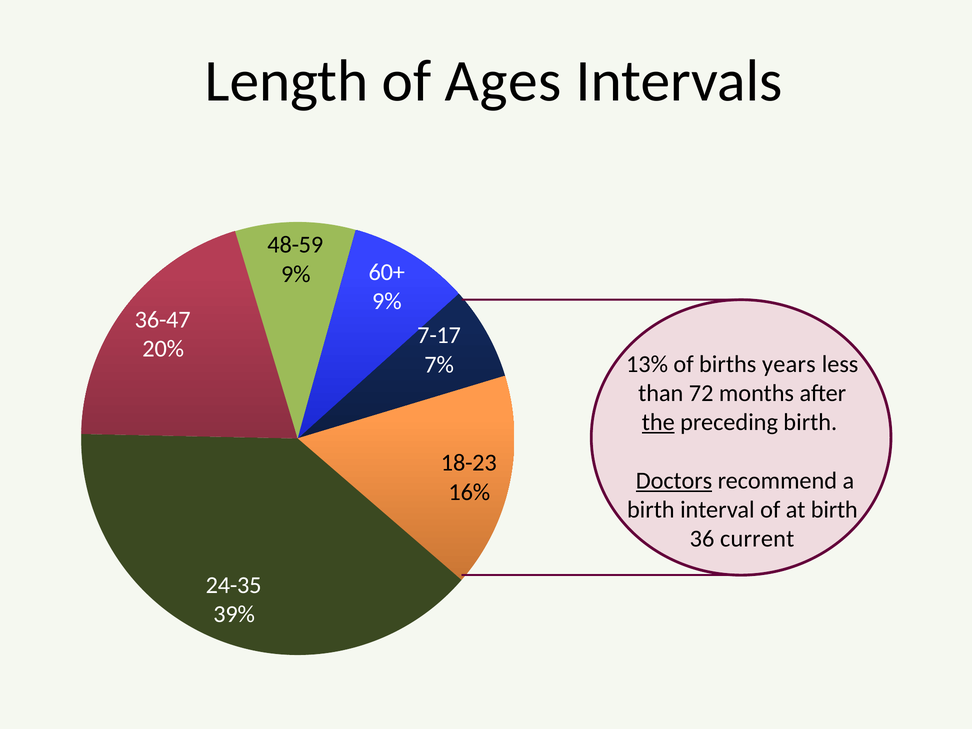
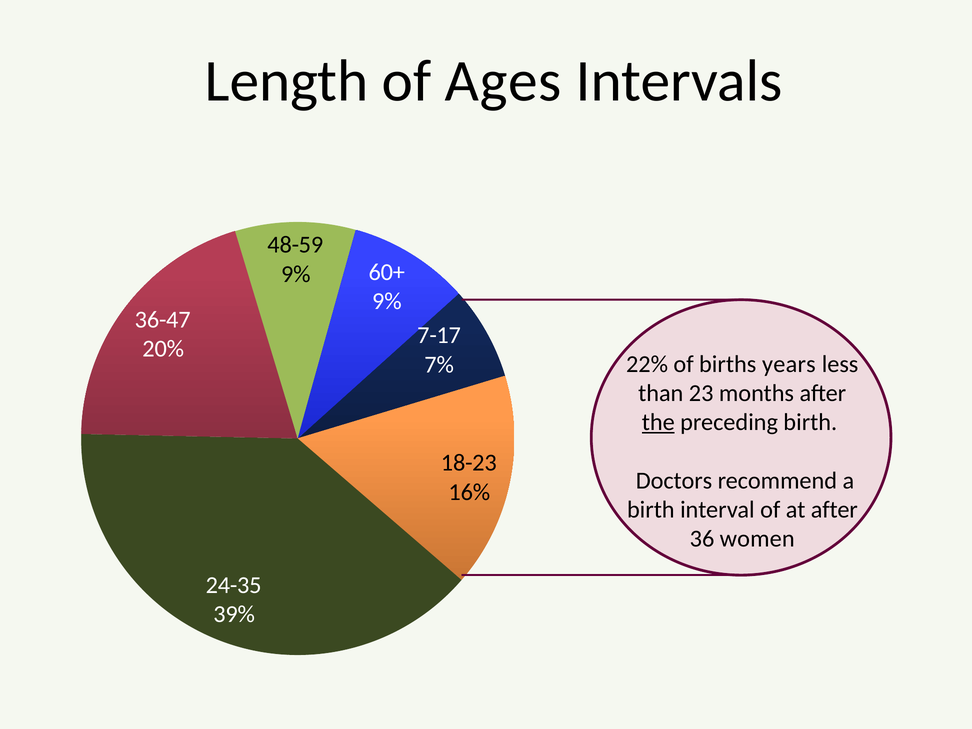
13%: 13% -> 22%
72: 72 -> 23
Doctors underline: present -> none
at birth: birth -> after
current: current -> women
